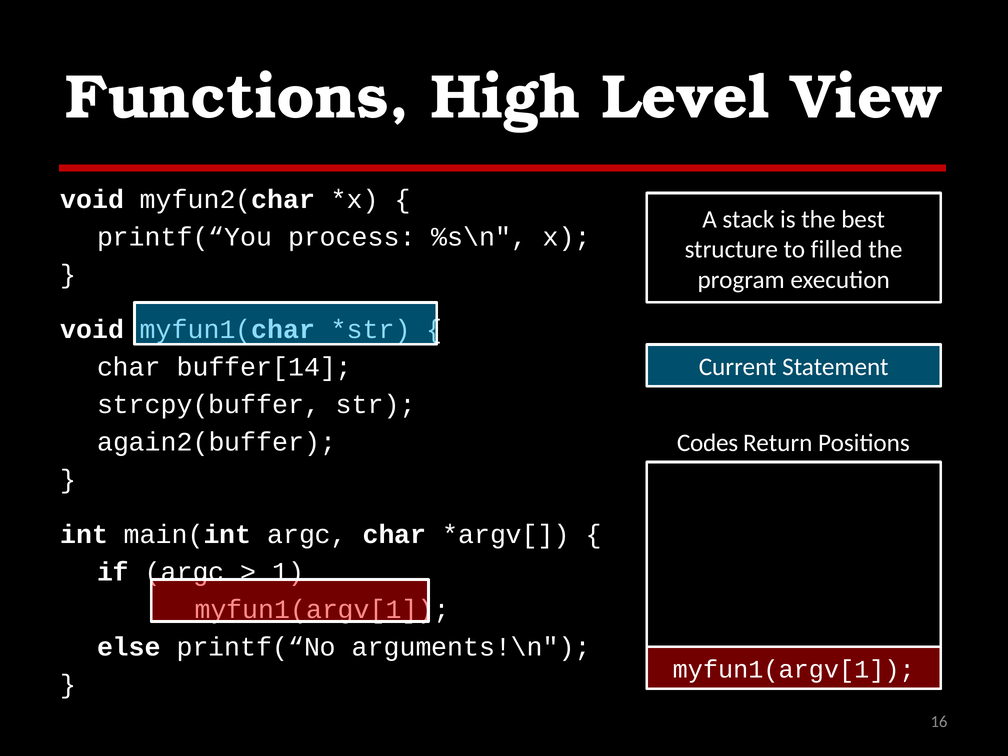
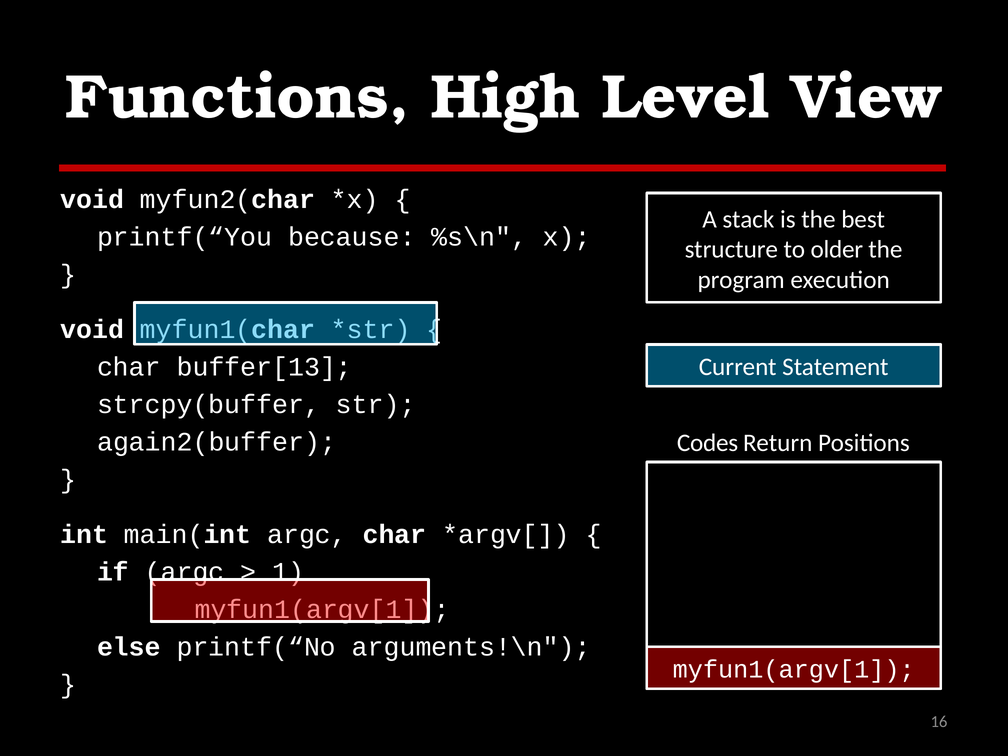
process: process -> because
filled: filled -> older
buffer[14: buffer[14 -> buffer[13
